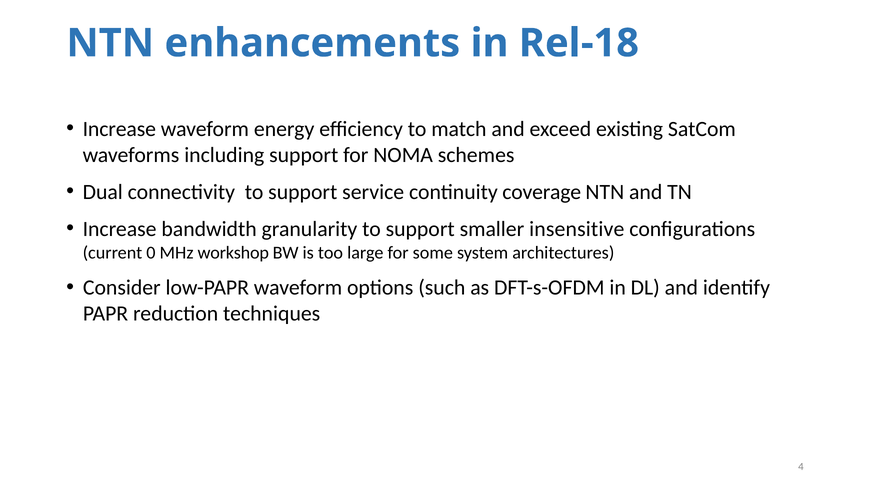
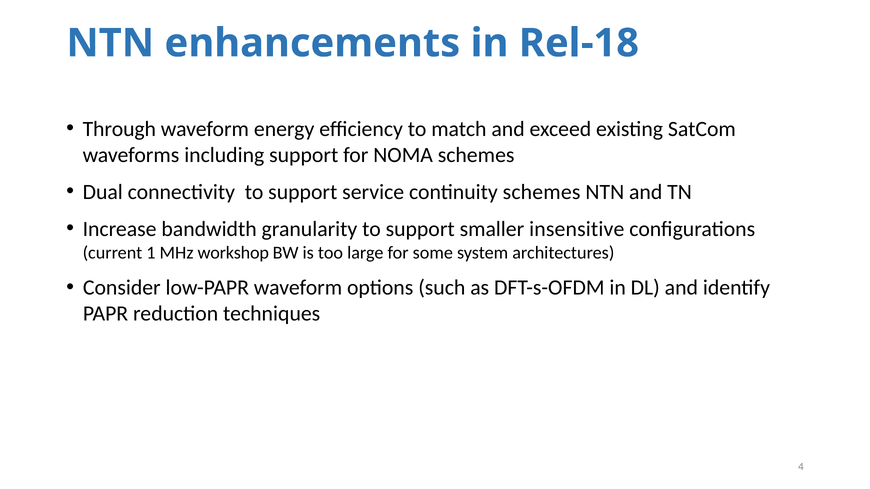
Increase at (119, 129): Increase -> Through
continuity coverage: coverage -> schemes
0: 0 -> 1
